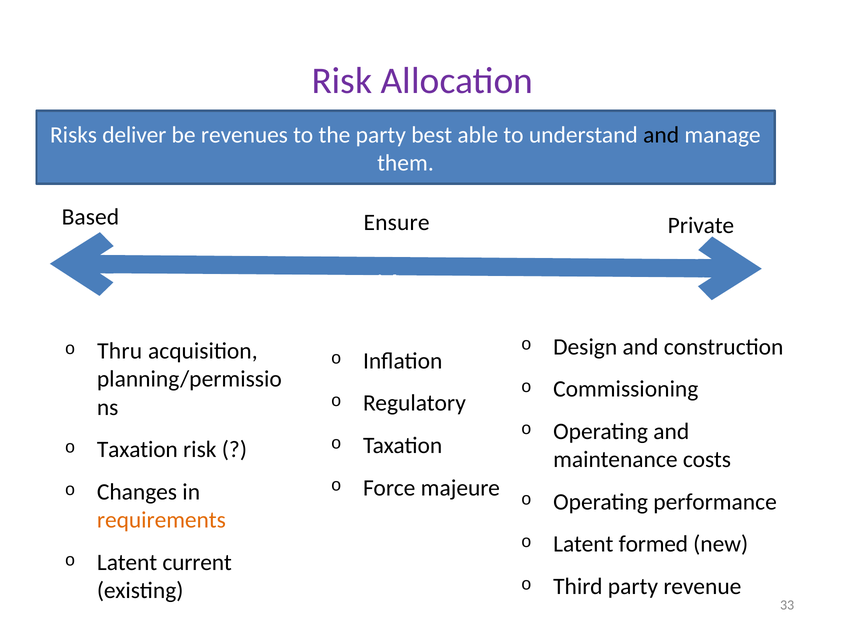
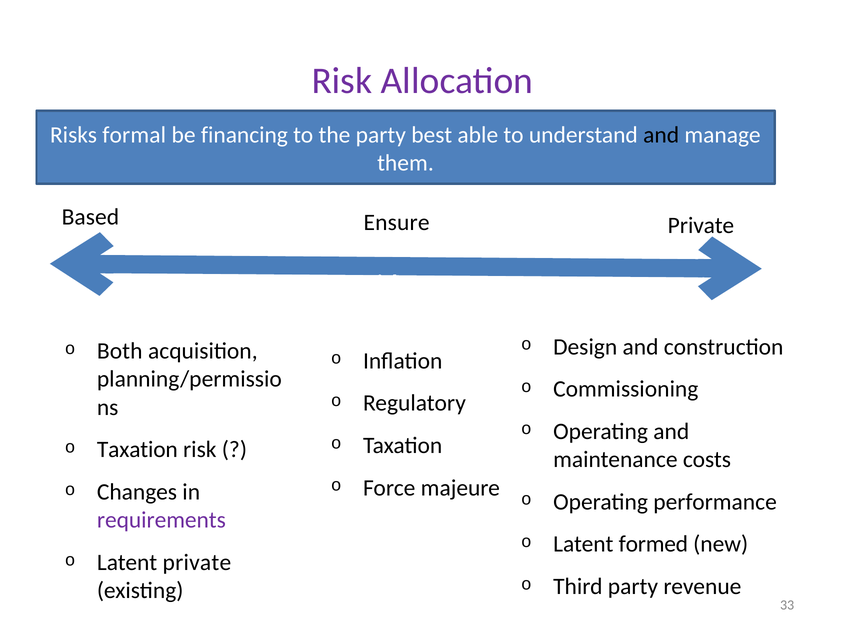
deliver: deliver -> formal
revenues: revenues -> financing
Thru: Thru -> Both
requirements colour: orange -> purple
Latent current: current -> private
